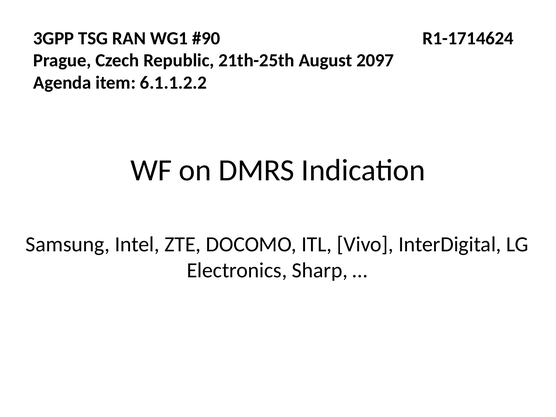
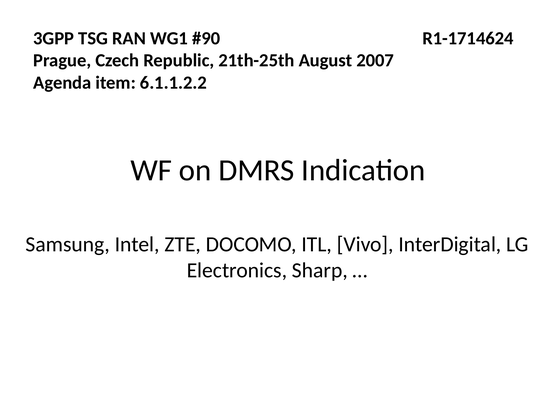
2097: 2097 -> 2007
